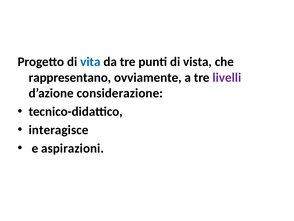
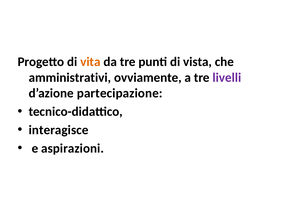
vita colour: blue -> orange
rappresentano: rappresentano -> amministrativi
considerazione: considerazione -> partecipazione
